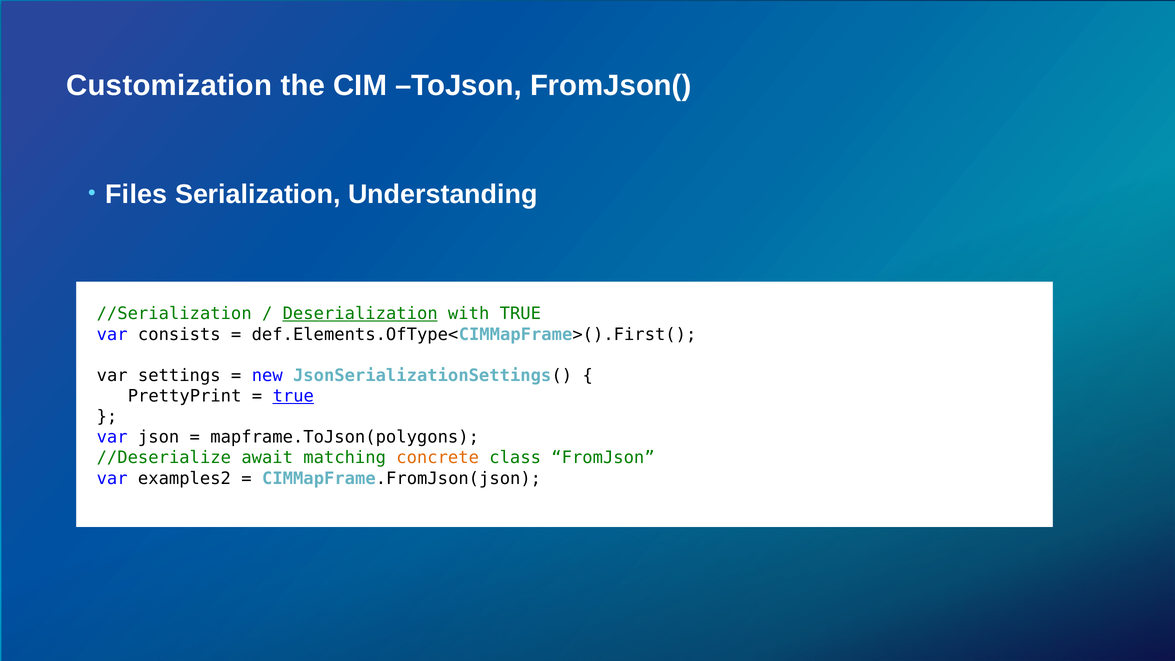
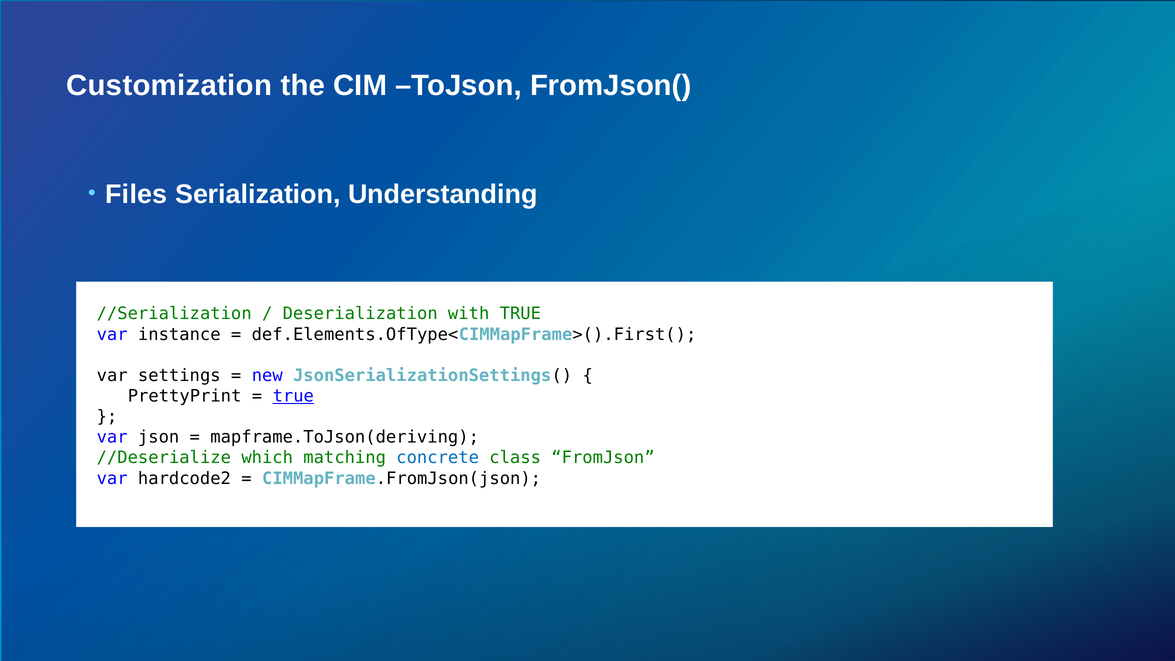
Deserialization underline: present -> none
consists: consists -> instance
mapframe.ToJson(polygons: mapframe.ToJson(polygons -> mapframe.ToJson(deriving
await: await -> which
concrete colour: orange -> blue
examples2: examples2 -> hardcode2
